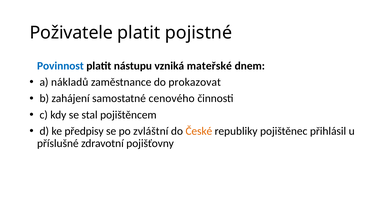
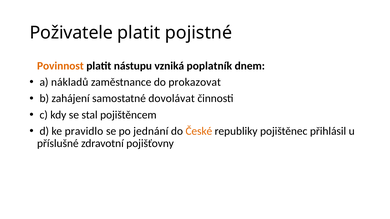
Povinnost colour: blue -> orange
mateřské: mateřské -> poplatník
cenového: cenového -> dovolávat
předpisy: předpisy -> pravidlo
zvláštní: zvláštní -> jednání
